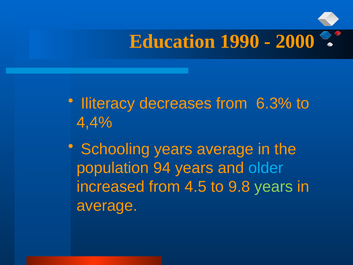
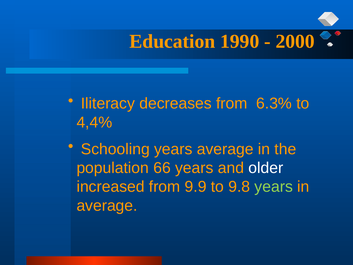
94: 94 -> 66
older colour: light blue -> white
4.5: 4.5 -> 9.9
